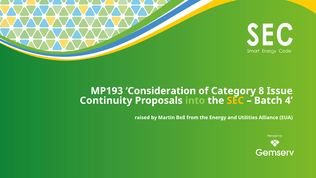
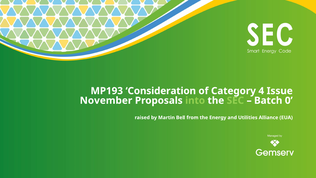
8: 8 -> 4
Continuity: Continuity -> November
SEC colour: yellow -> light green
4: 4 -> 0
